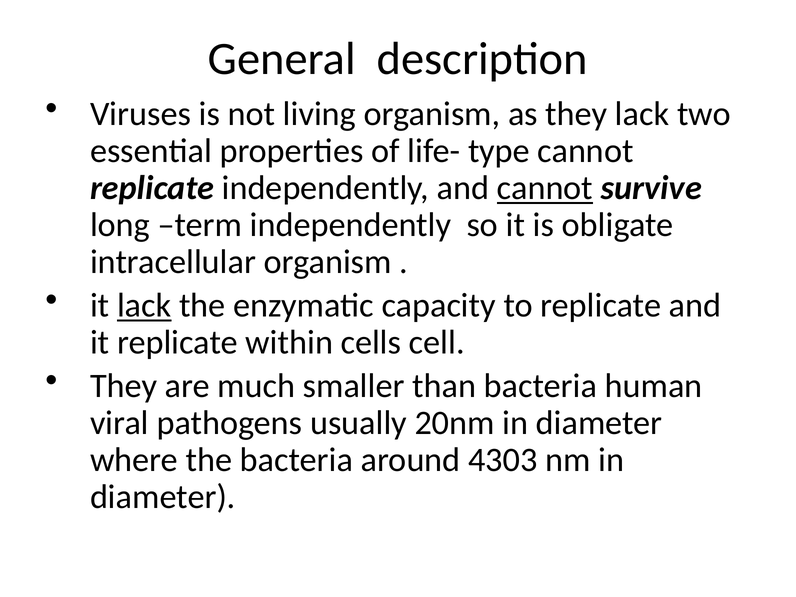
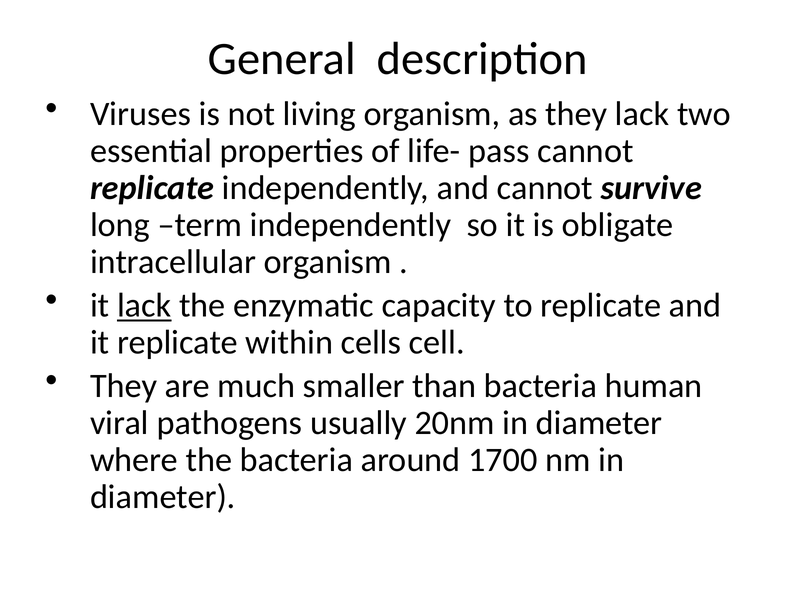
type: type -> pass
cannot at (545, 188) underline: present -> none
4303: 4303 -> 1700
